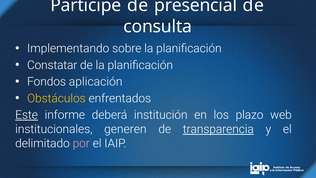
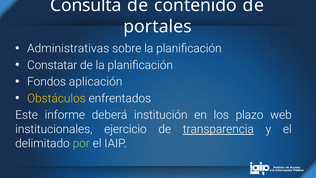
Participe: Participe -> Consulta
presencial: presencial -> contenido
consulta: consulta -> portales
Implementando: Implementando -> Administrativas
Este underline: present -> none
generen: generen -> ejercicio
por colour: pink -> light green
